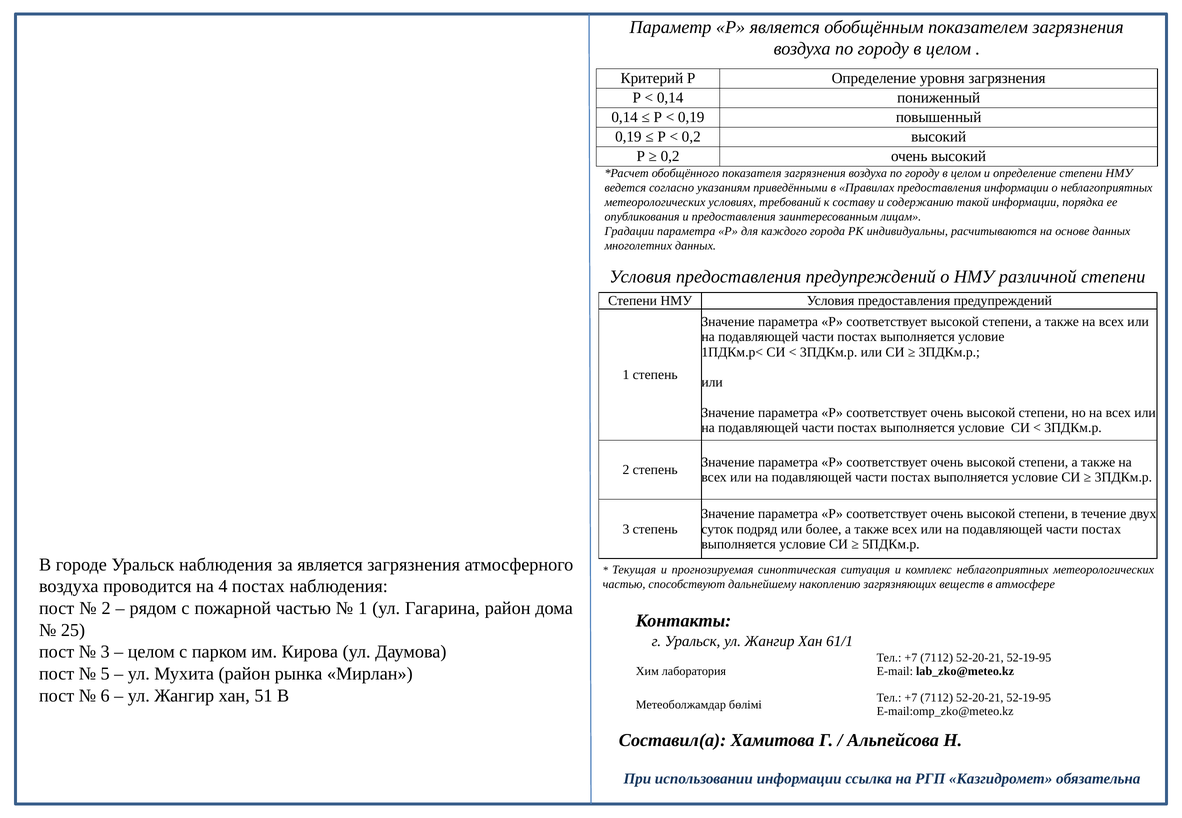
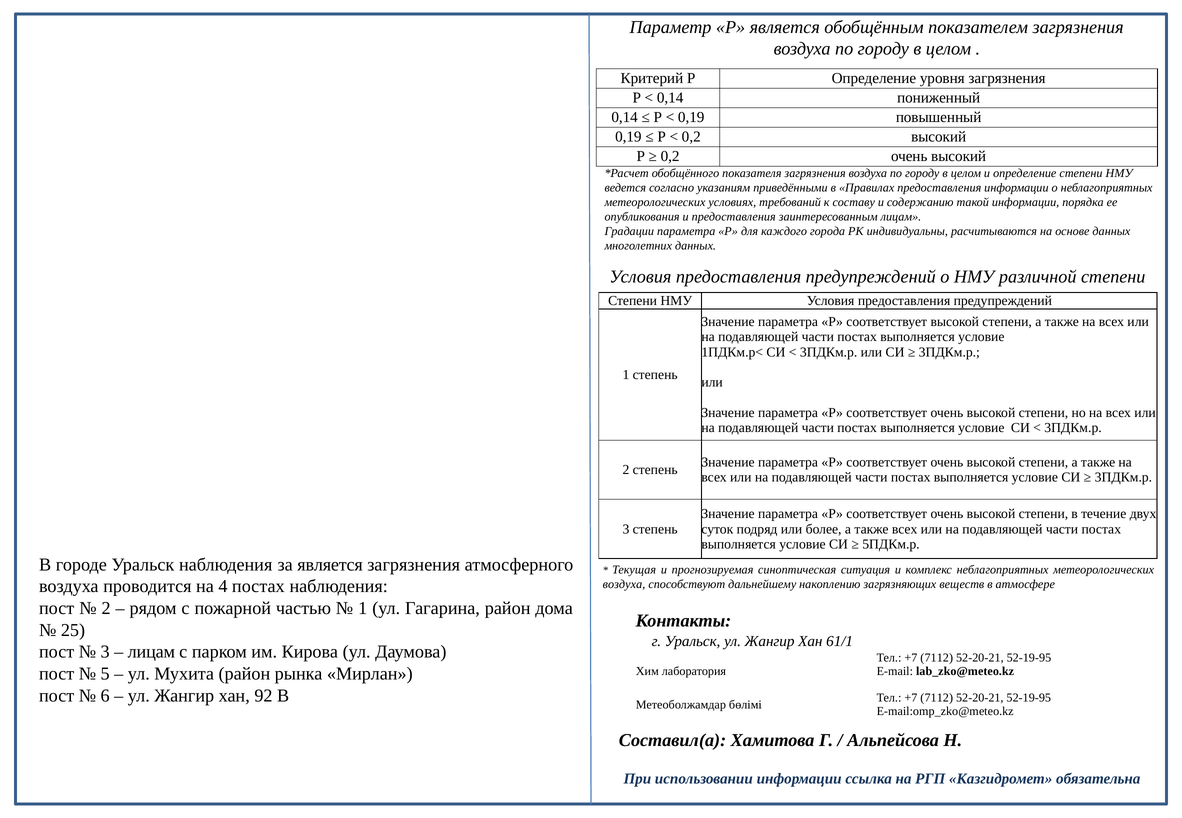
частью at (624, 584): частью -> воздуха
целом at (151, 652): целом -> лицам
51: 51 -> 92
